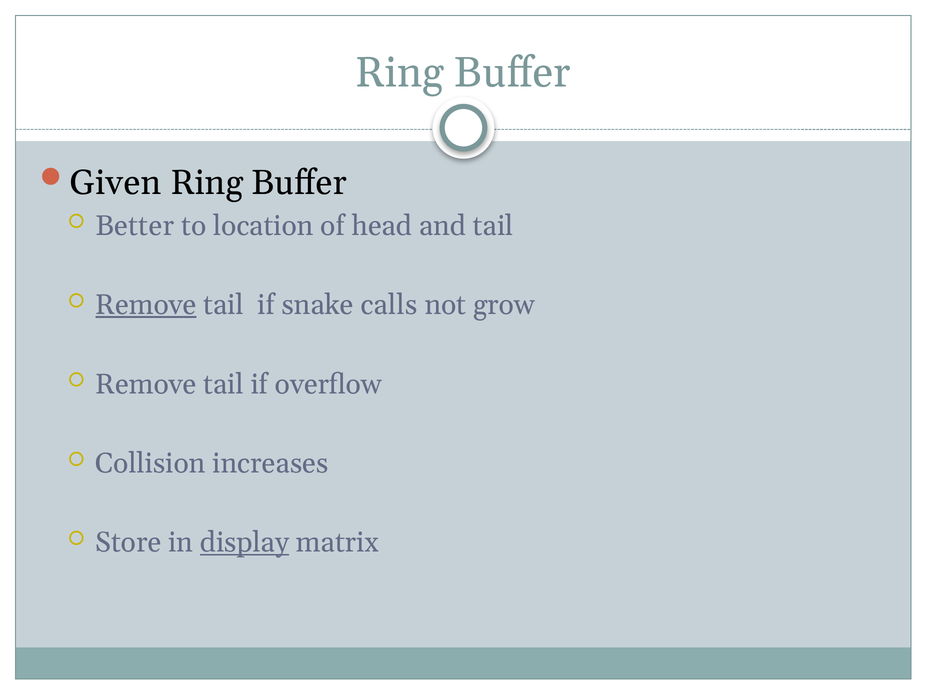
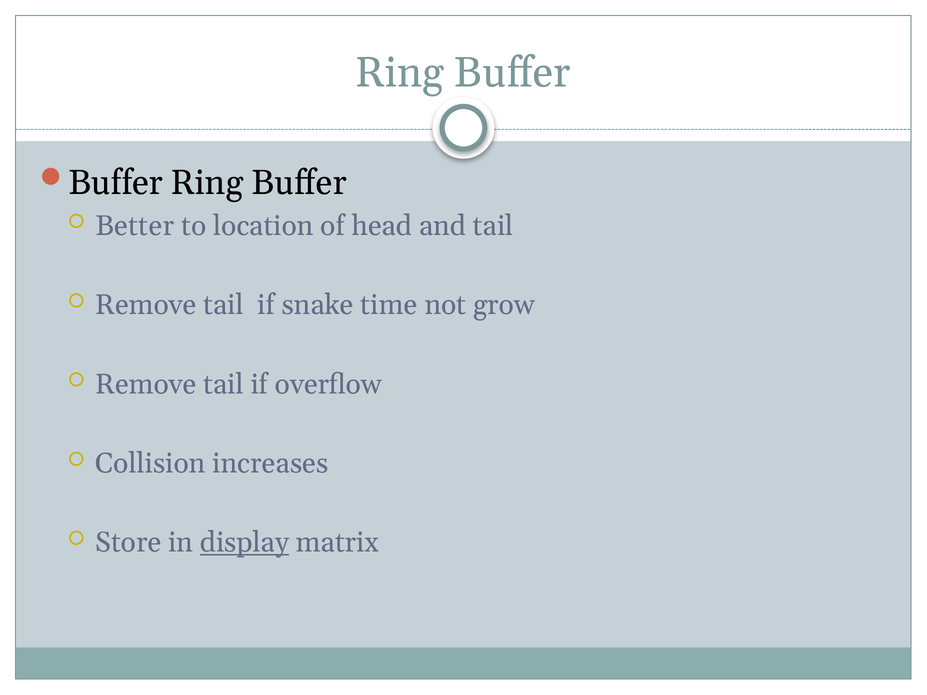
Given at (116, 183): Given -> Buffer
Remove at (146, 305) underline: present -> none
calls: calls -> time
